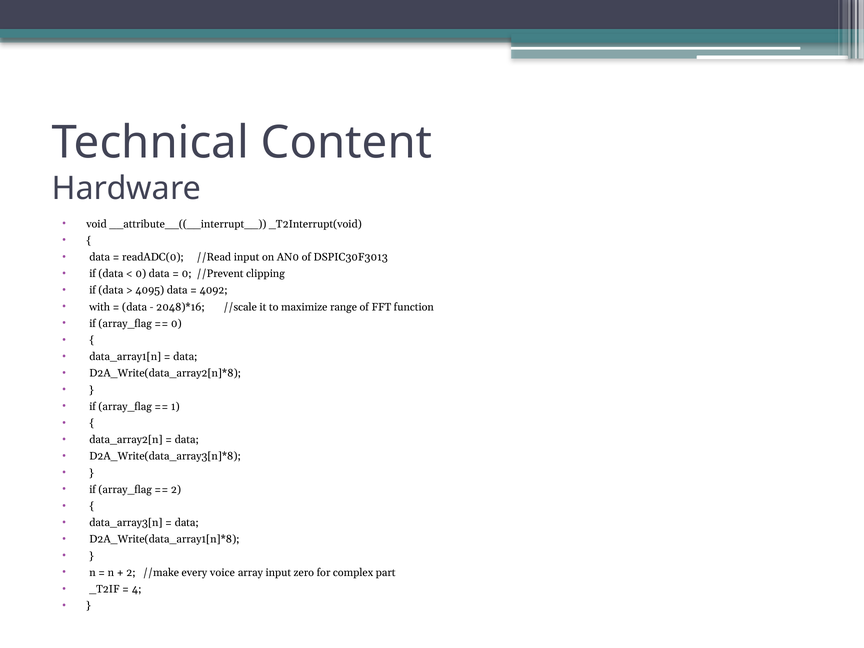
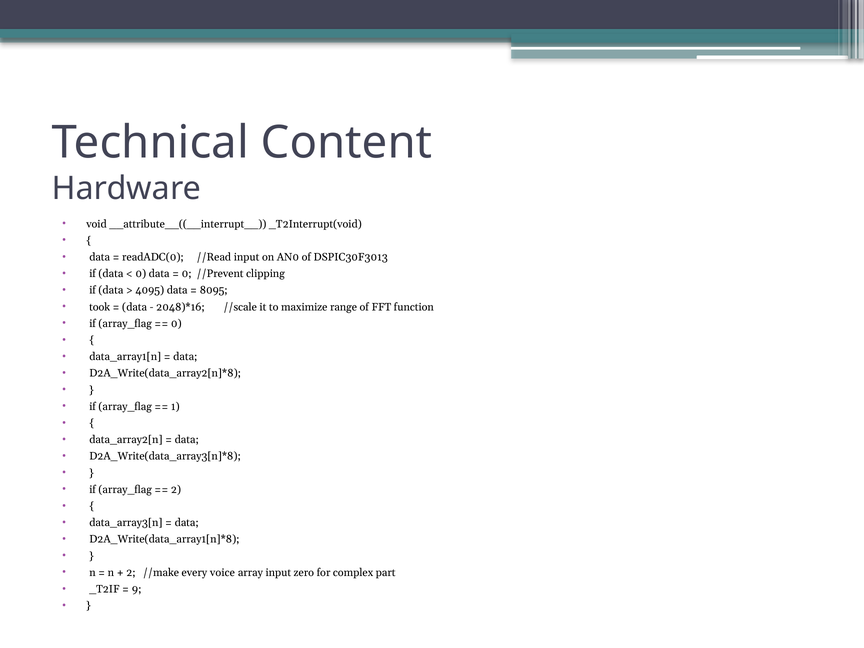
4092: 4092 -> 8095
with: with -> took
4: 4 -> 9
